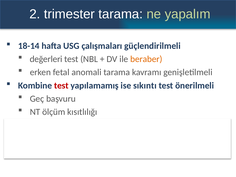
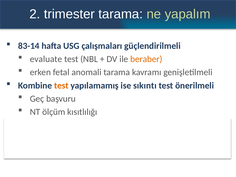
18-14: 18-14 -> 83-14
değerleri: değerleri -> evaluate
test at (61, 86) colour: red -> orange
